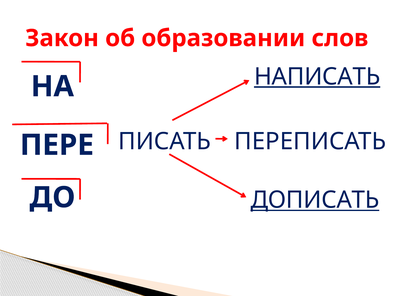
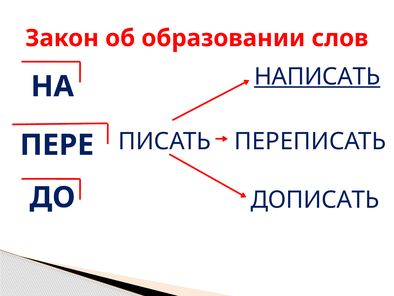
ДОПИСАТЬ underline: present -> none
